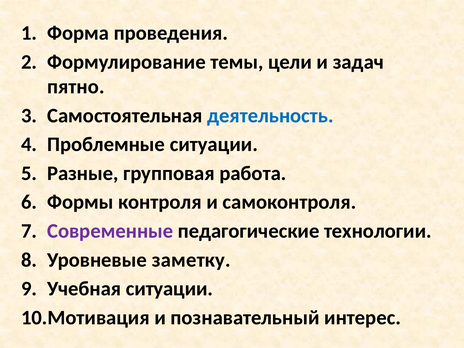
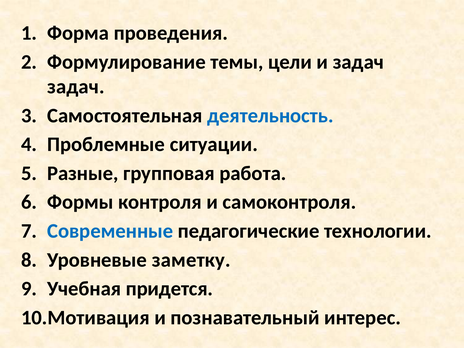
пятно at (76, 87): пятно -> задач
Современные colour: purple -> blue
Учебная ситуации: ситуации -> придется
